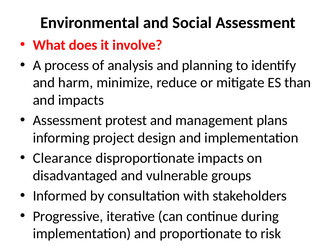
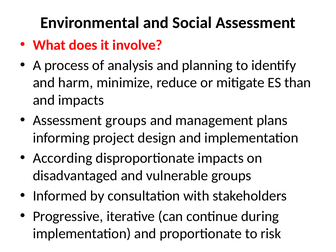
Assessment protest: protest -> groups
Clearance: Clearance -> According
